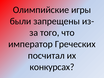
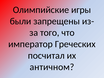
конкурсах: конкурсах -> античном
